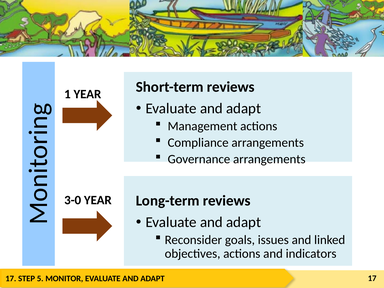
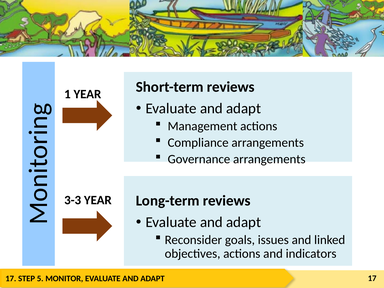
3-0: 3-0 -> 3-3
